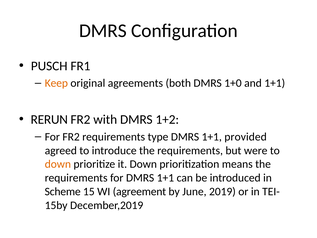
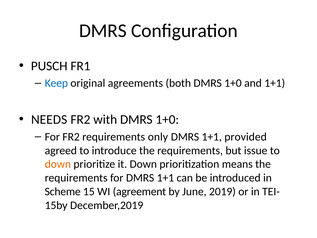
Keep colour: orange -> blue
RERUN: RERUN -> NEEDS
with DMRS 1+2: 1+2 -> 1+0
type: type -> only
were: were -> issue
